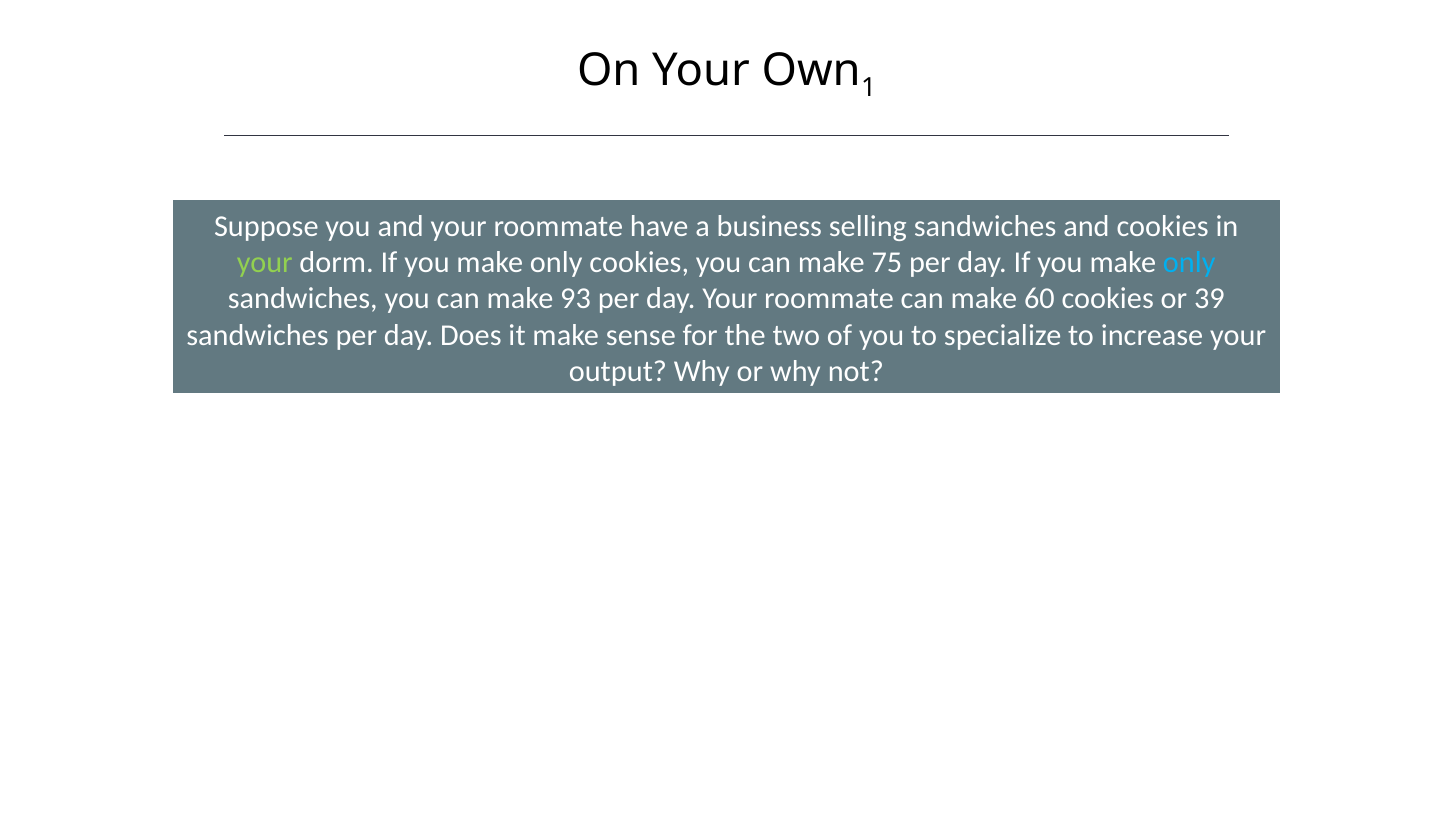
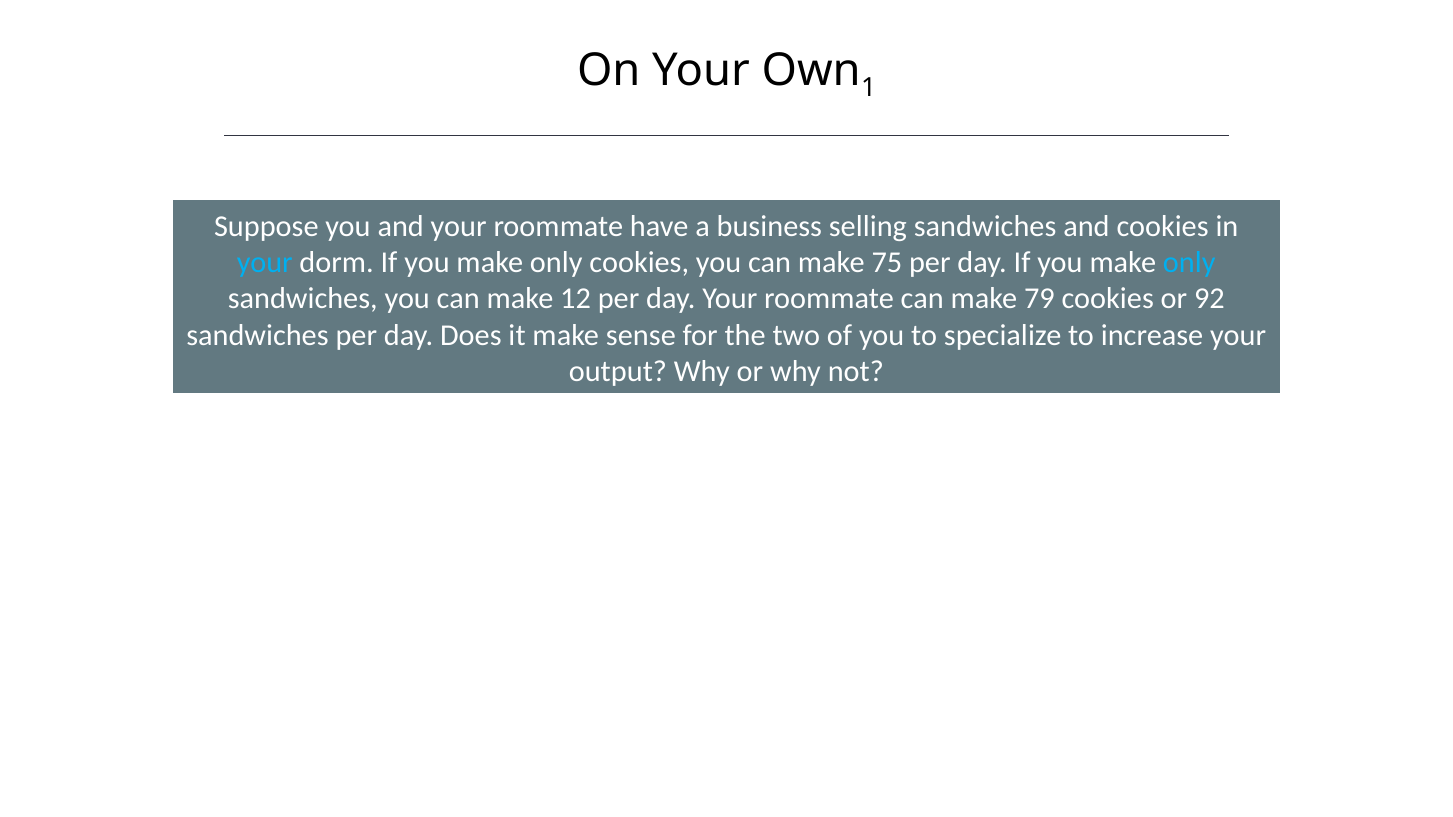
your at (265, 263) colour: light green -> light blue
93: 93 -> 12
60: 60 -> 79
39: 39 -> 92
